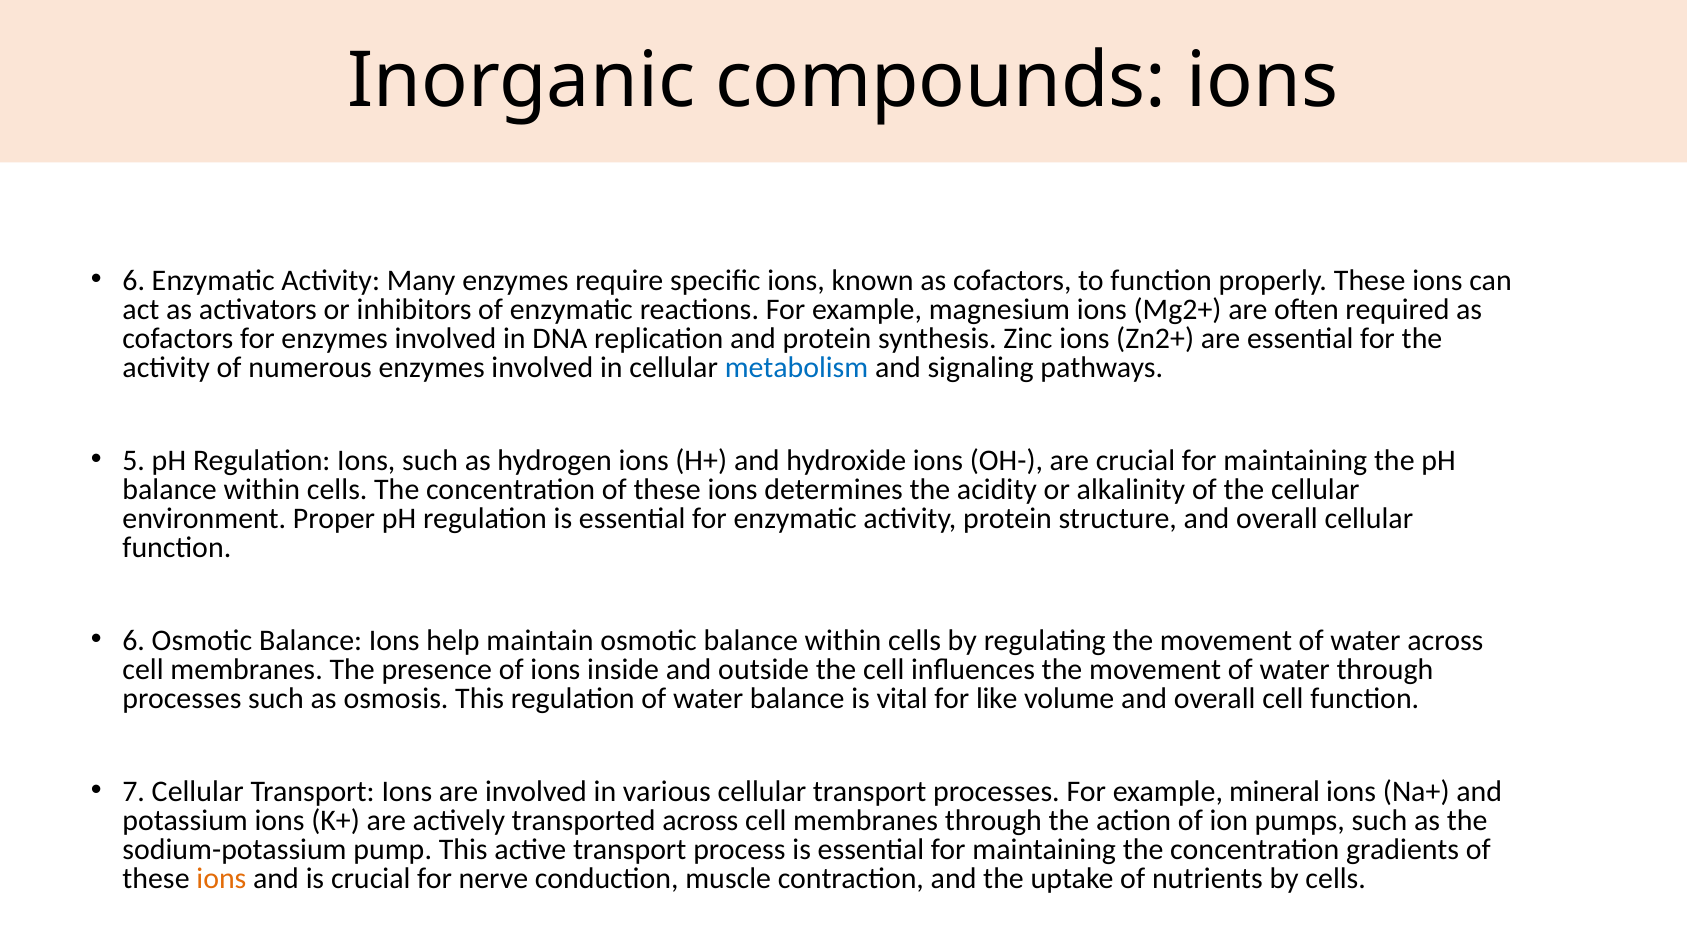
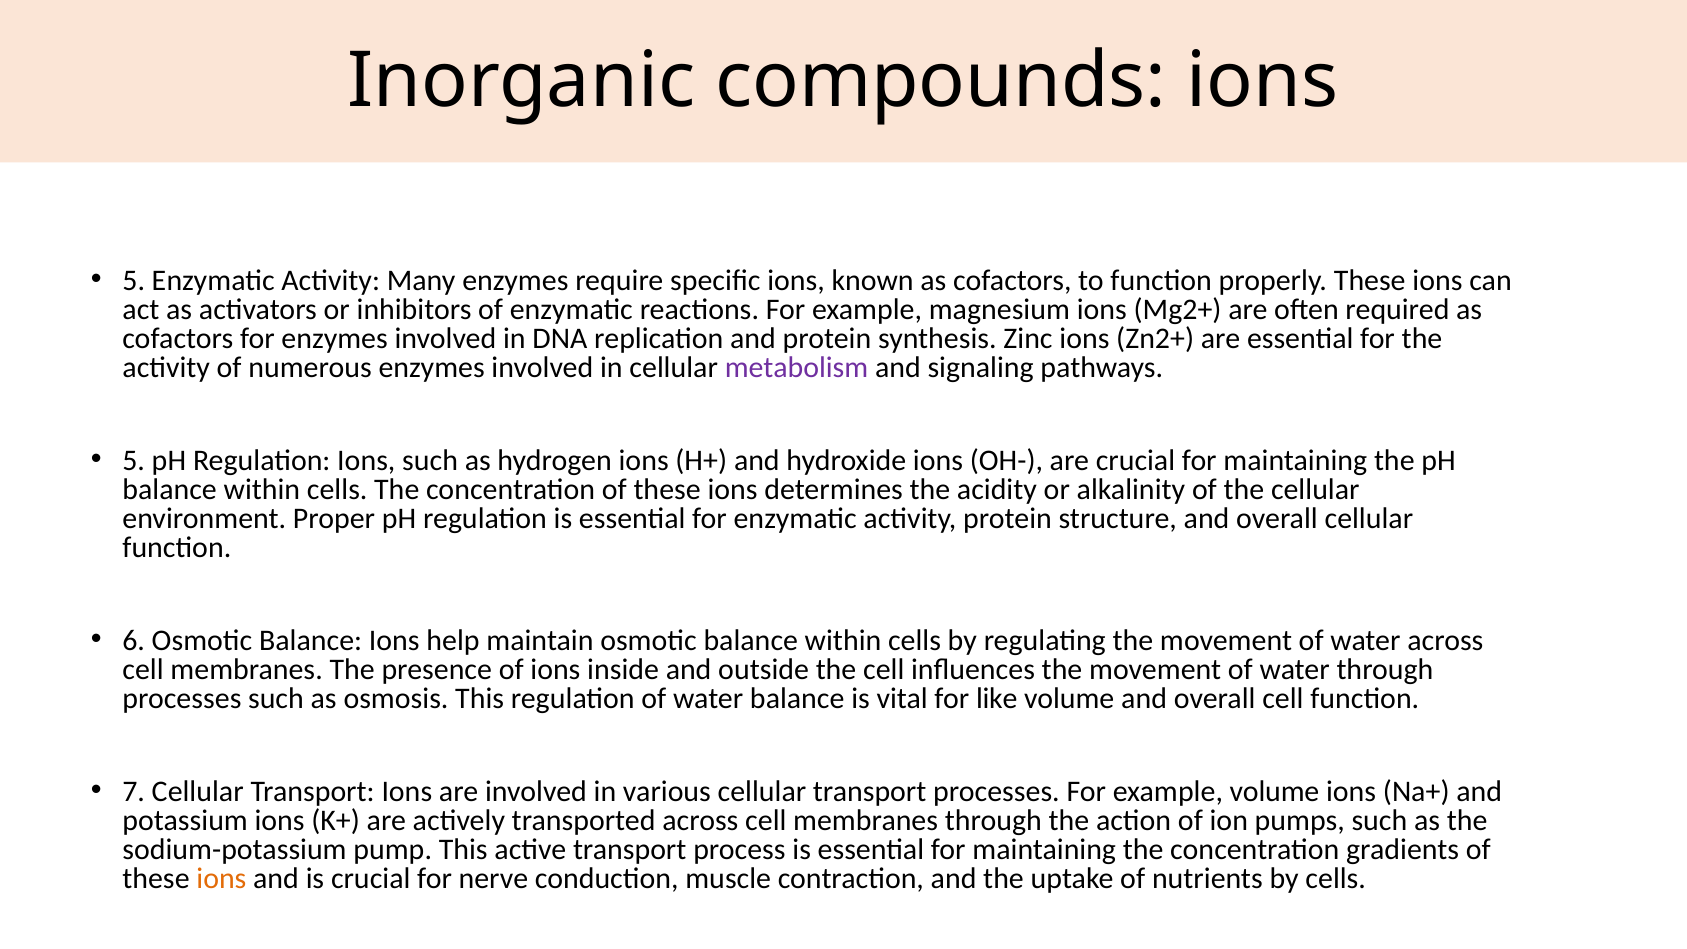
6 at (134, 281): 6 -> 5
metabolism colour: blue -> purple
example mineral: mineral -> volume
